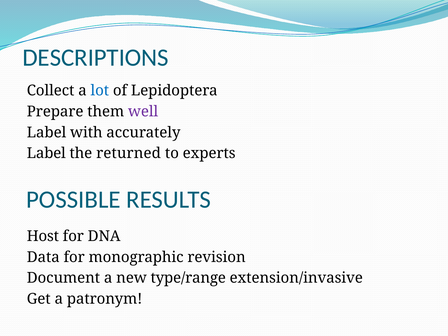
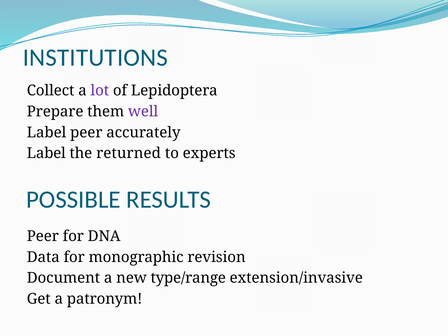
DESCRIPTIONS: DESCRIPTIONS -> INSTITUTIONS
lot colour: blue -> purple
Label with: with -> peer
Host at (43, 236): Host -> Peer
